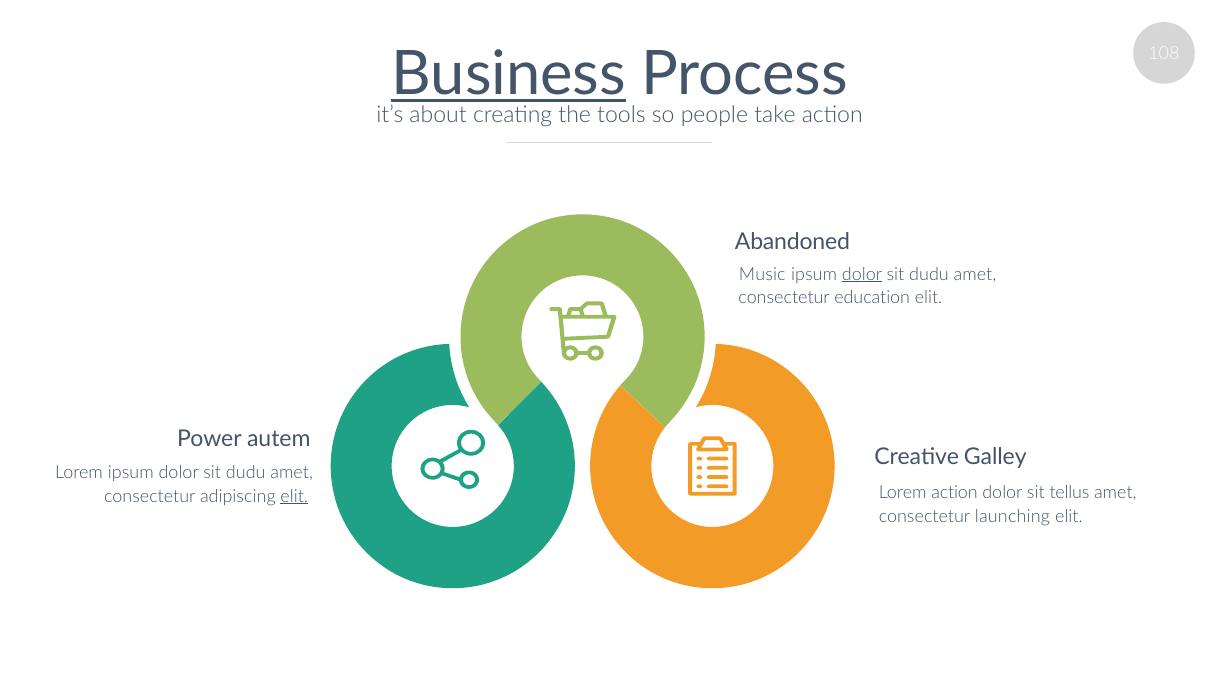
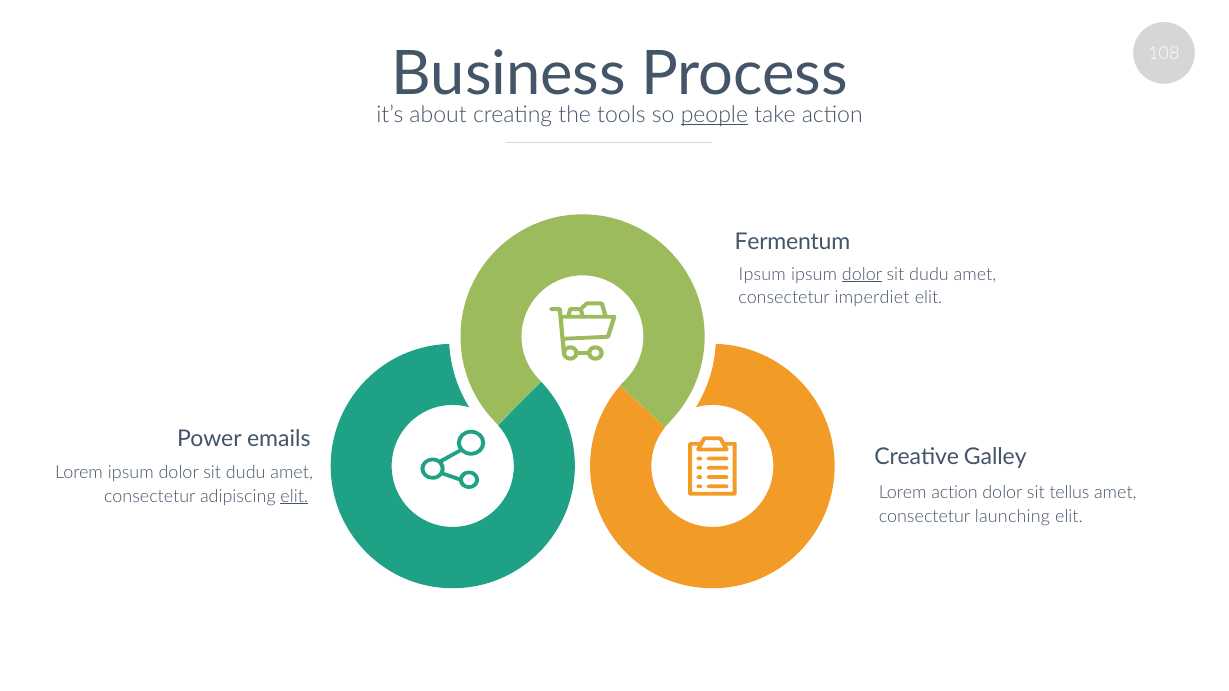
Business underline: present -> none
people underline: none -> present
Abandoned: Abandoned -> Fermentum
Music at (762, 274): Music -> Ipsum
education: education -> imperdiet
autem: autem -> emails
